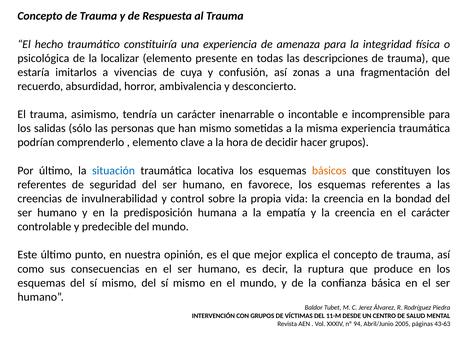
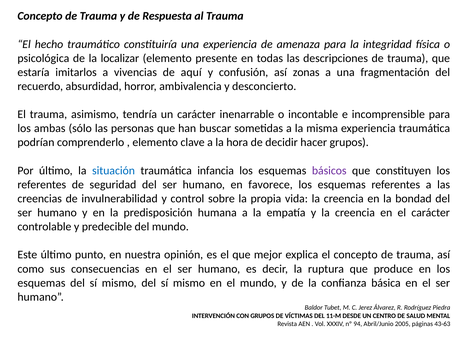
cuya: cuya -> aquí
salidas: salidas -> ambas
han mismo: mismo -> buscar
locativa: locativa -> infancia
básicos colour: orange -> purple
